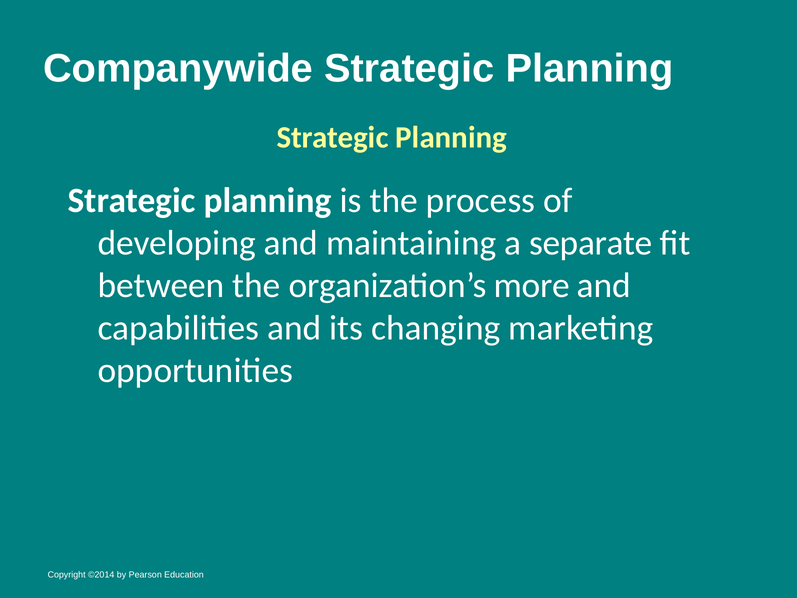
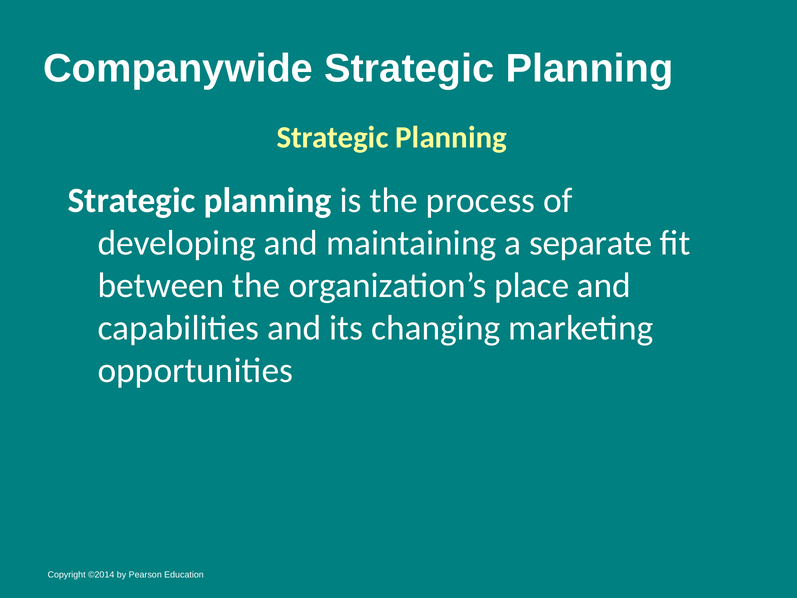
more: more -> place
